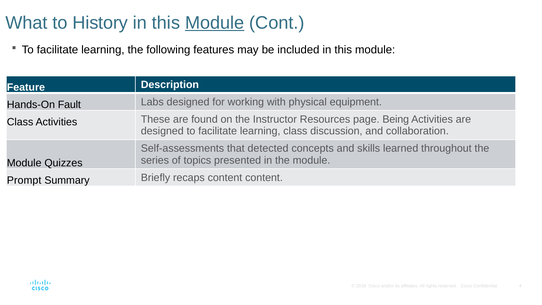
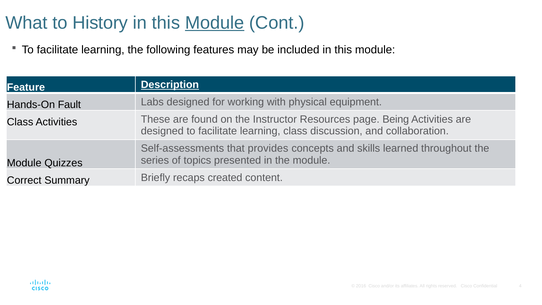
Description underline: none -> present
detected: detected -> provides
Prompt: Prompt -> Correct
recaps content: content -> created
